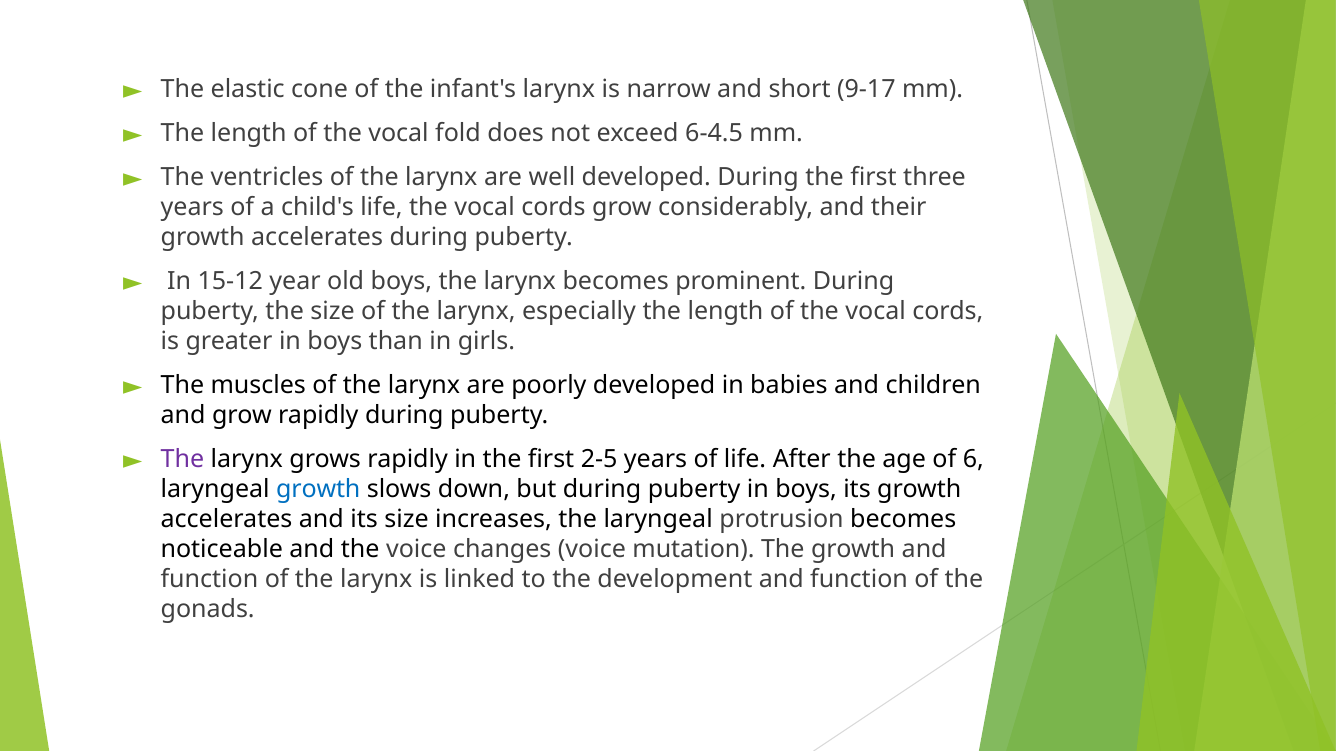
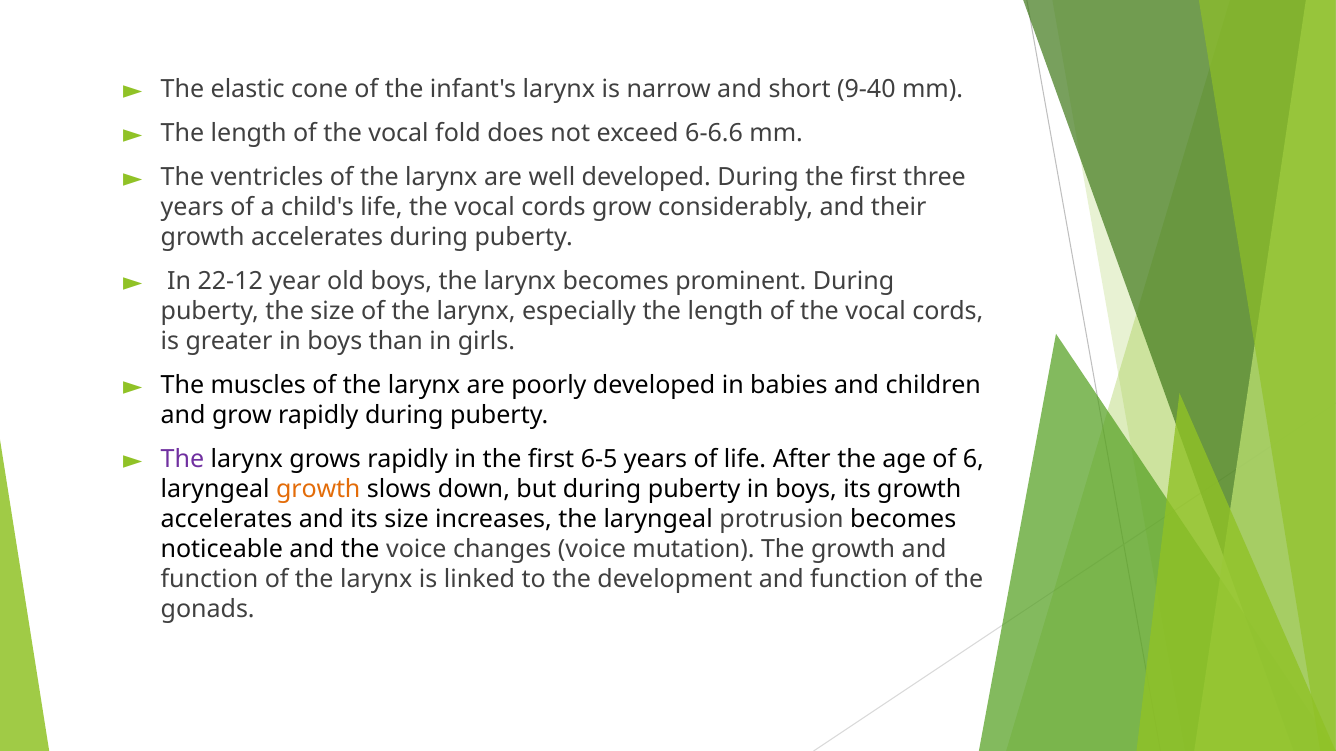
9-17: 9-17 -> 9-40
6-4.5: 6-4.5 -> 6-6.6
15-12: 15-12 -> 22-12
2-5: 2-5 -> 6-5
growth at (318, 489) colour: blue -> orange
